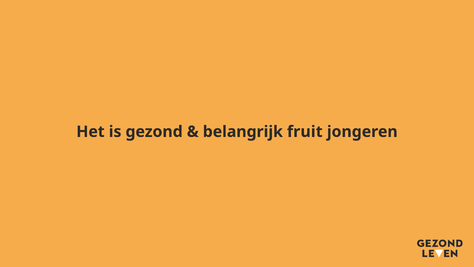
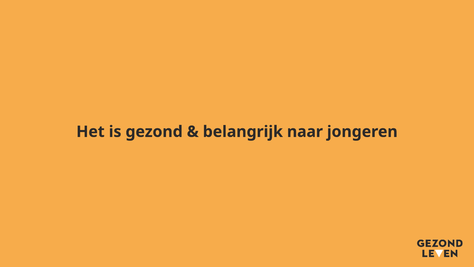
fruit: fruit -> naar
